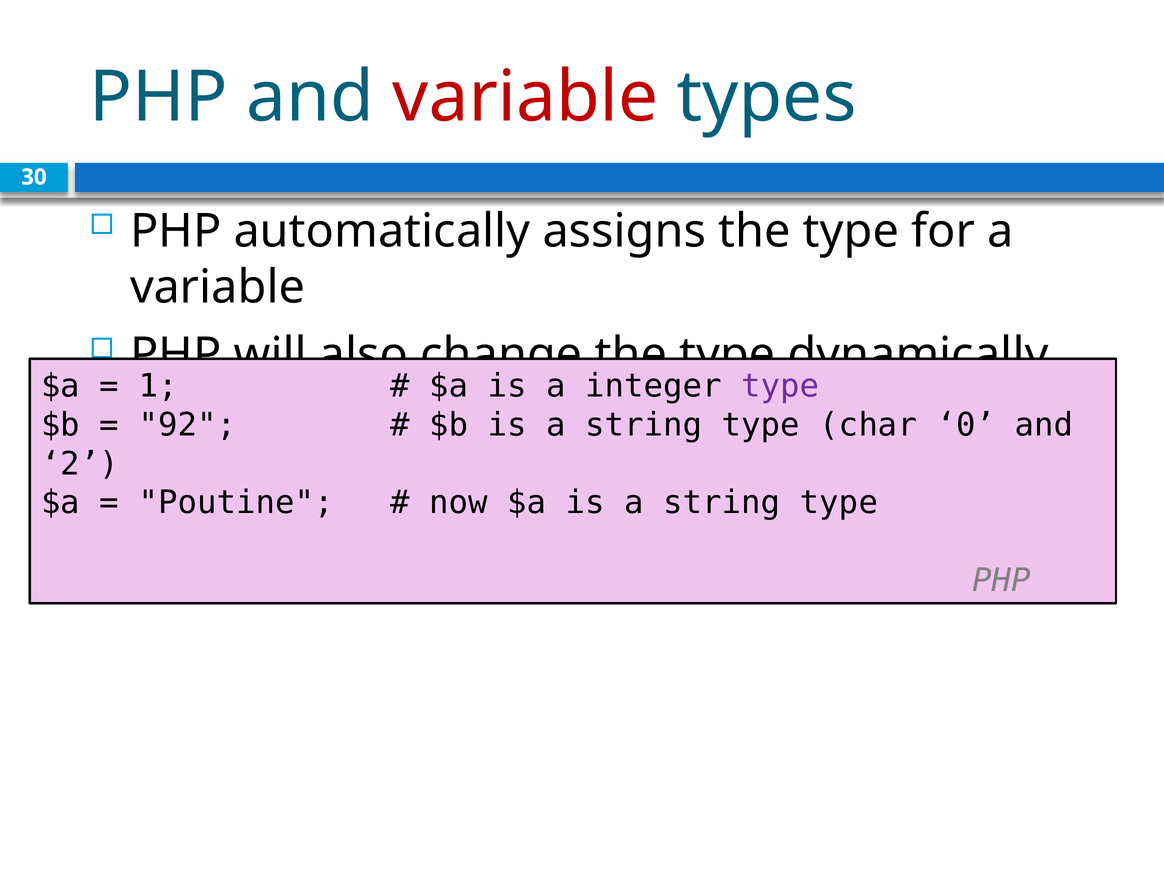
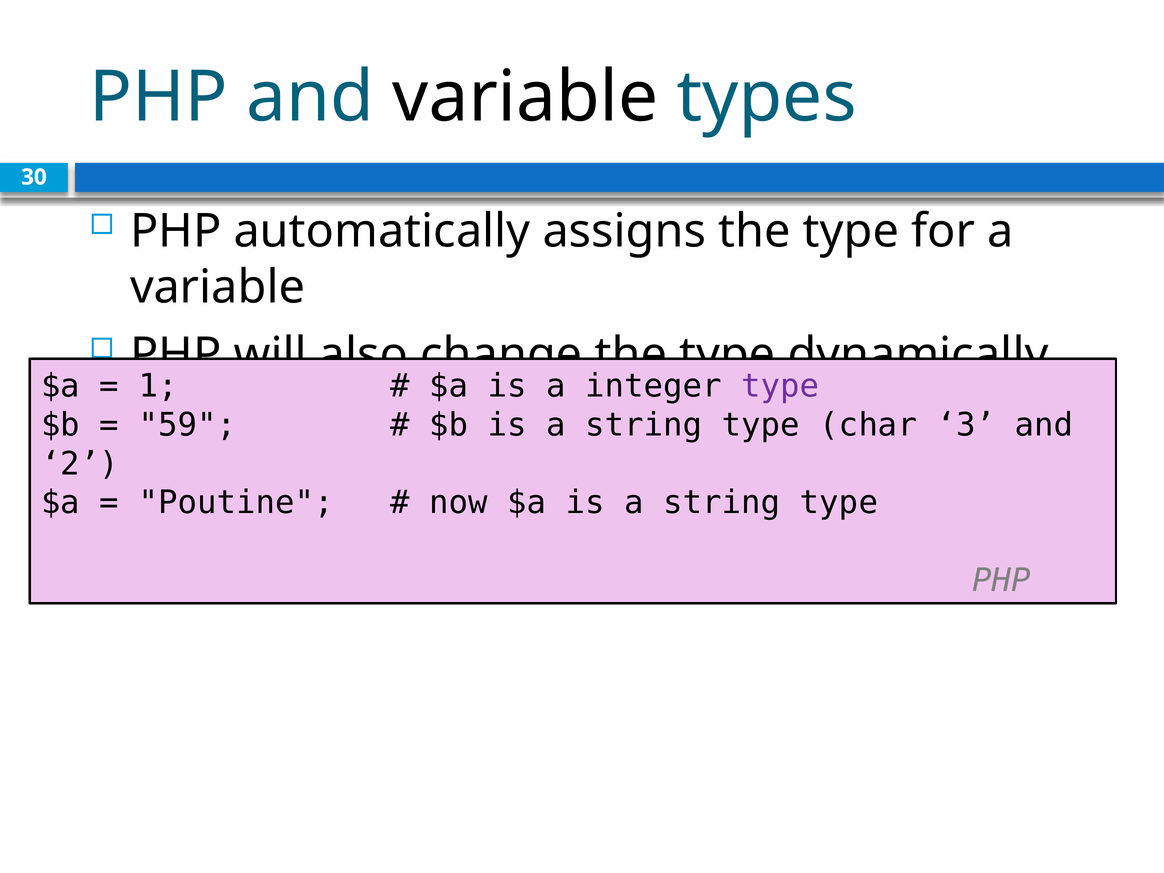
variable at (525, 97) colour: red -> black
92: 92 -> 59
0: 0 -> 3
